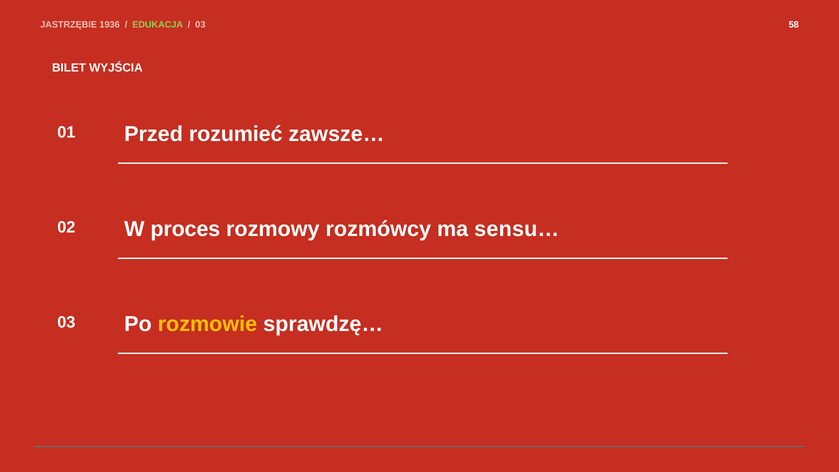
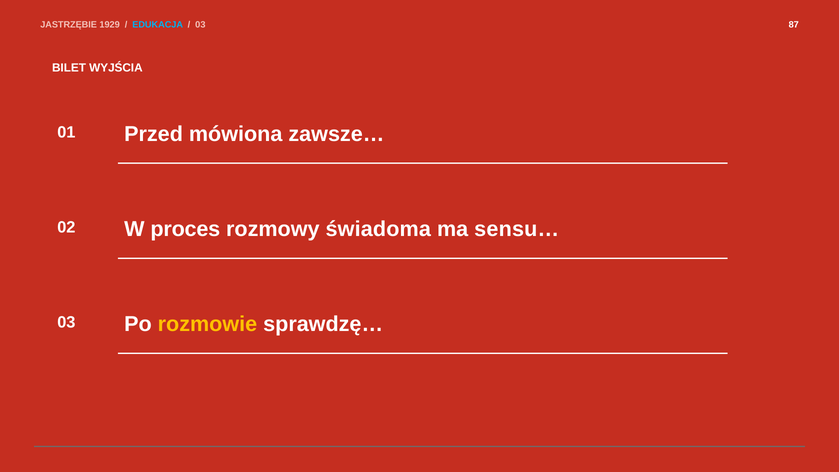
1936: 1936 -> 1929
EDUKACJA colour: light green -> light blue
58: 58 -> 87
rozumieć: rozumieć -> mówiona
rozmówcy: rozmówcy -> świadoma
